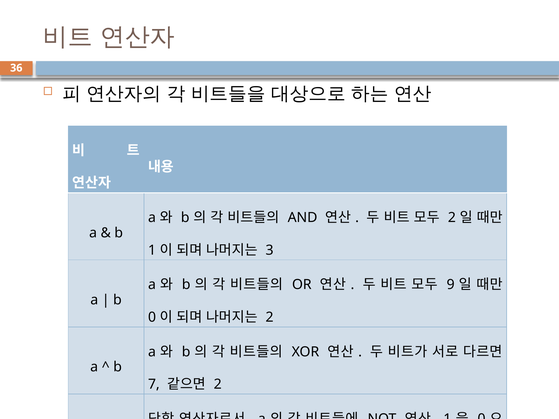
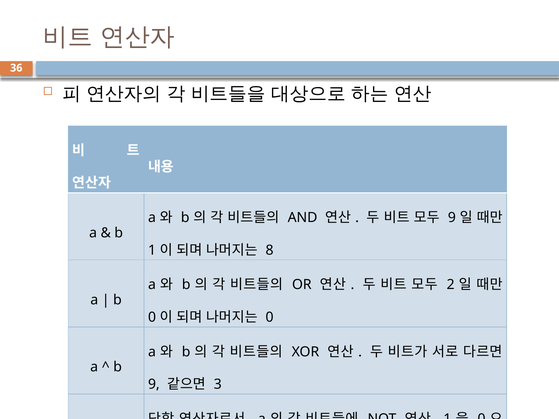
2 at (452, 218): 2 -> 9
3: 3 -> 8
9: 9 -> 2
2 at (270, 317): 2 -> 0
7 at (154, 385): 7 -> 9
2 at (218, 385): 2 -> 3
